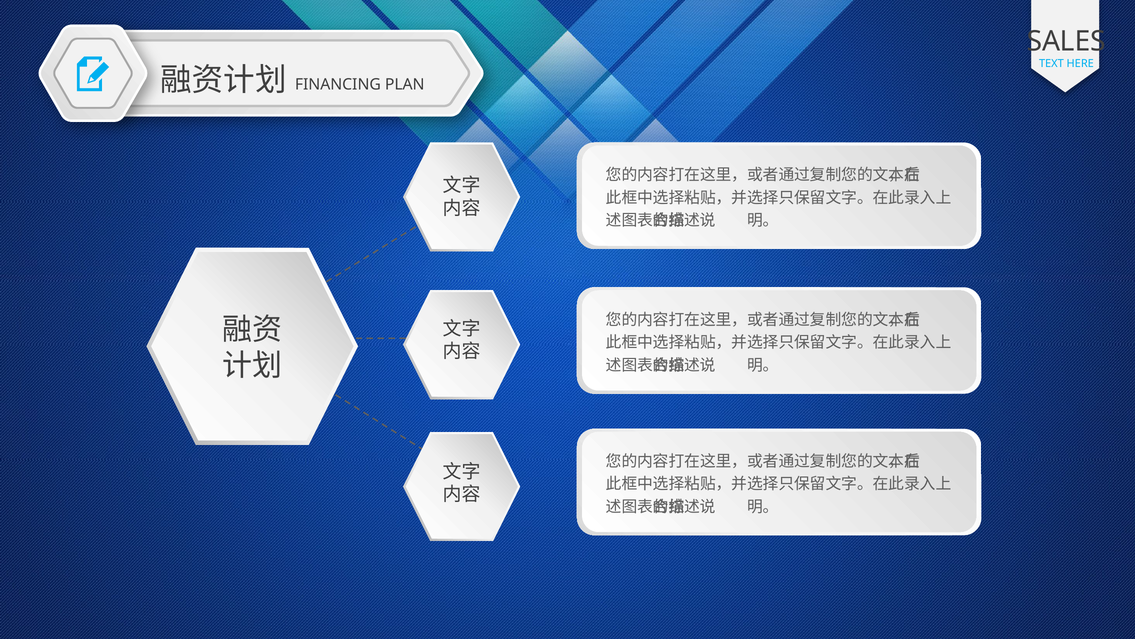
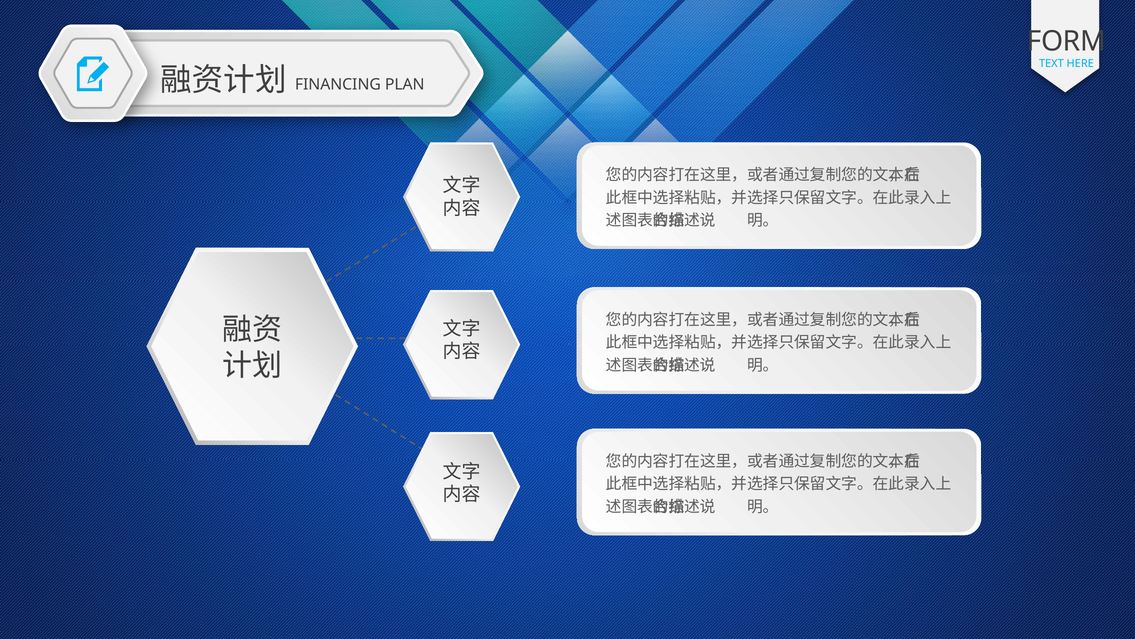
SALES: SALES -> FORM
